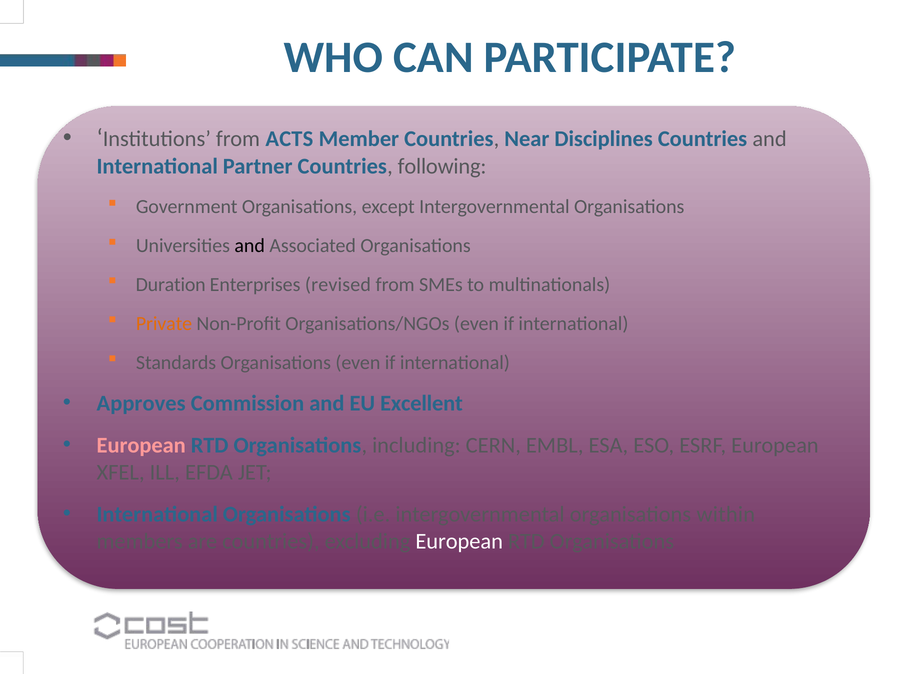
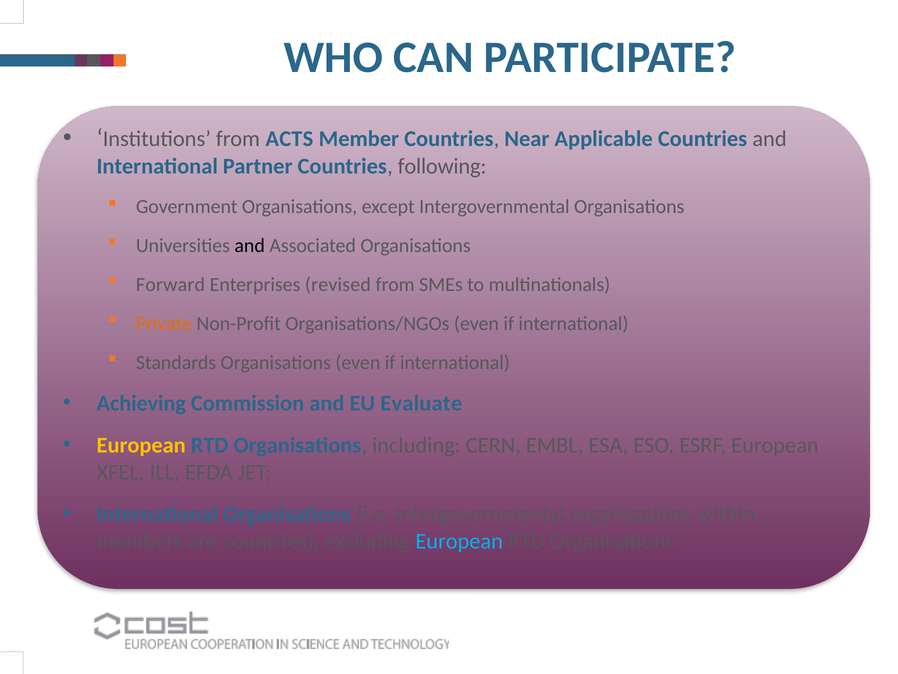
Disciplines: Disciplines -> Applicable
Duration: Duration -> Forward
Approves: Approves -> Achieving
Excellent: Excellent -> Evaluate
European at (141, 445) colour: pink -> yellow
European at (459, 541) colour: white -> light blue
